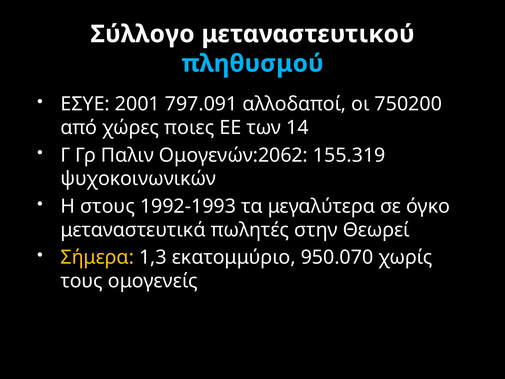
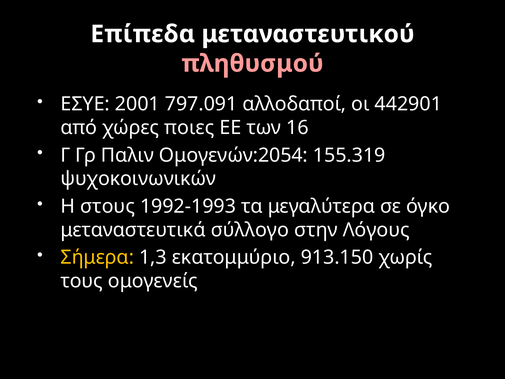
Σύλλογο: Σύλλογο -> Επίπεδα
πληθυσμού colour: light blue -> pink
750200: 750200 -> 442901
14: 14 -> 16
Ομογενών:2062: Ομογενών:2062 -> Ομογενών:2054
πωλητές: πωλητές -> σύλλογο
Θεωρεί: Θεωρεί -> Λόγους
950.070: 950.070 -> 913.150
